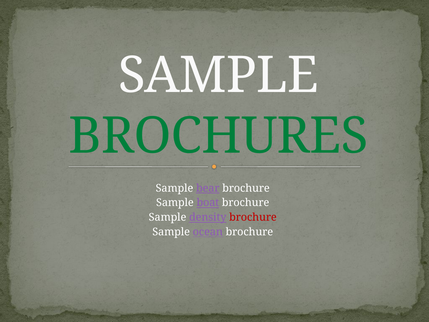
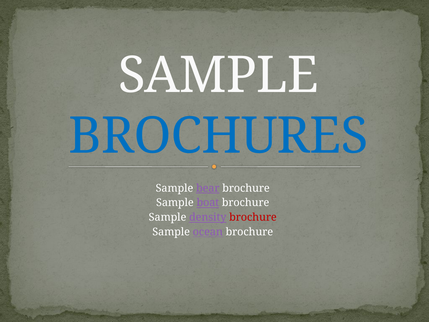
BROCHURES colour: green -> blue
